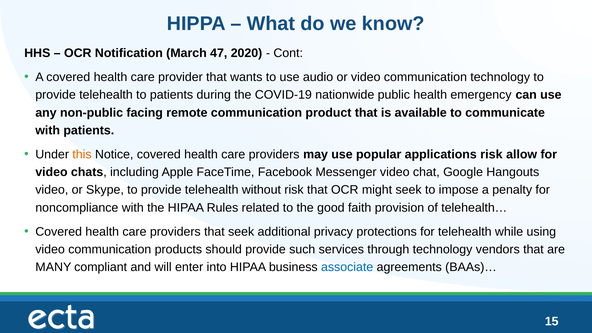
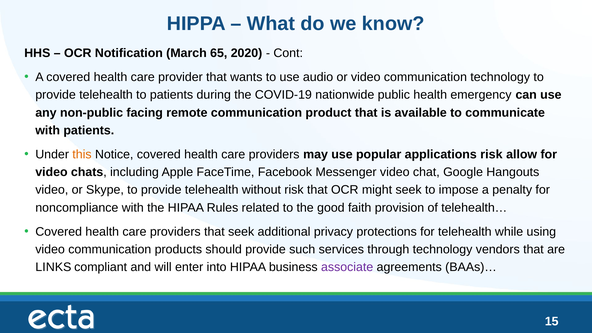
47: 47 -> 65
MANY: MANY -> LINKS
associate colour: blue -> purple
